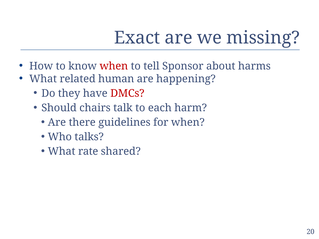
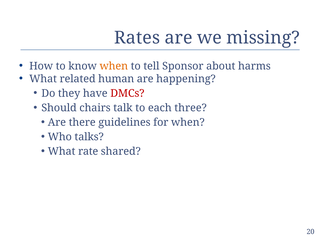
Exact: Exact -> Rates
when at (114, 66) colour: red -> orange
harm: harm -> three
